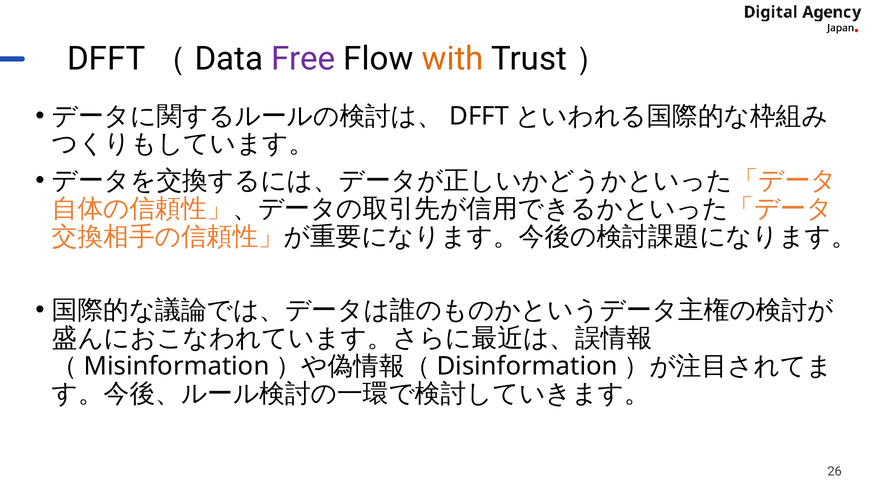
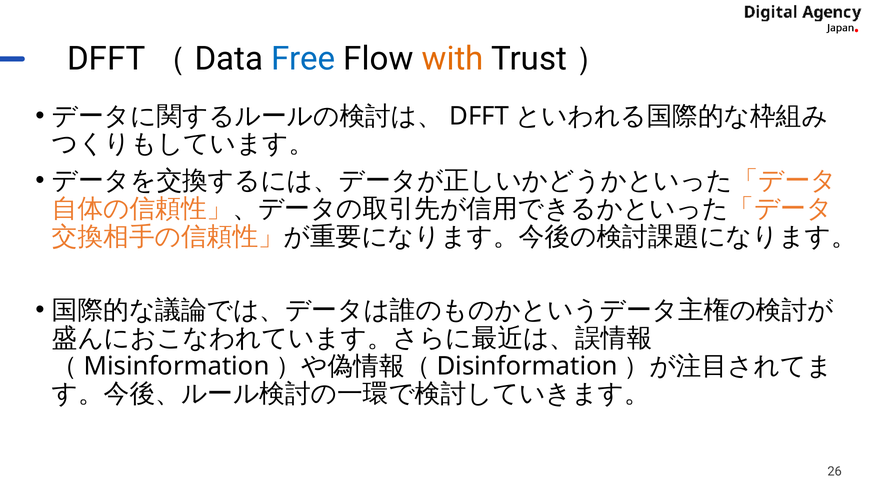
Free colour: purple -> blue
